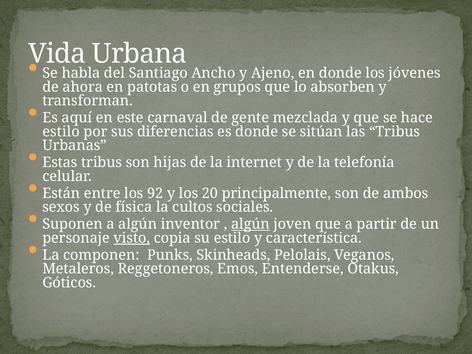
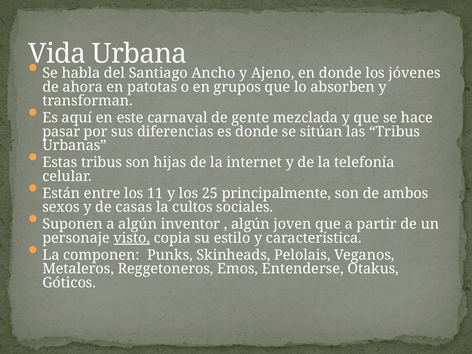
estilo at (61, 132): estilo -> pasar
92: 92 -> 11
20: 20 -> 25
física: física -> casas
algún at (251, 224) underline: present -> none
